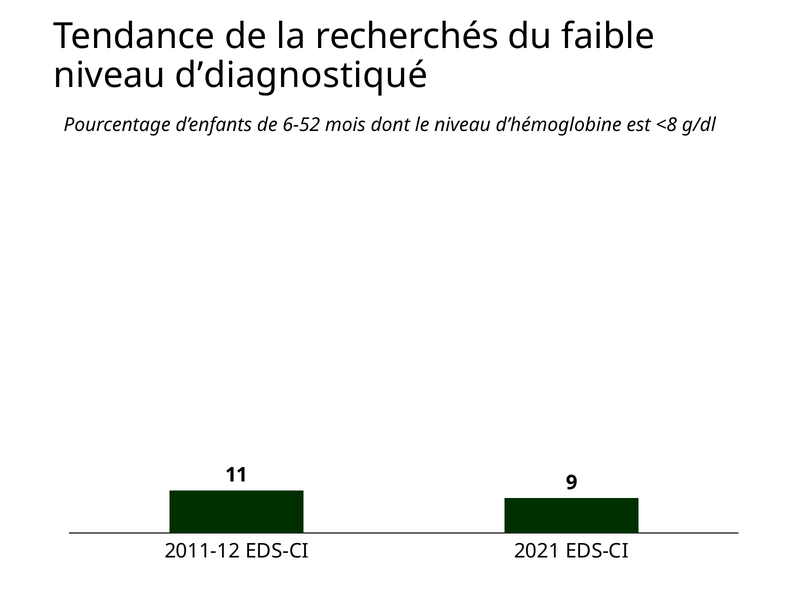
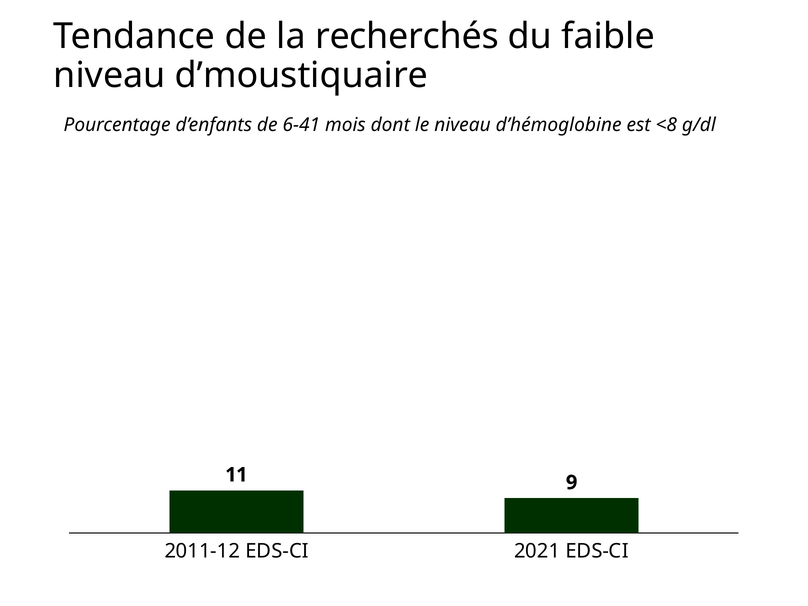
d’diagnostiqué: d’diagnostiqué -> d’moustiquaire
6-52: 6-52 -> 6-41
